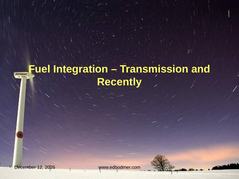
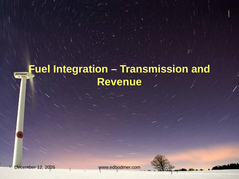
Recently: Recently -> Revenue
